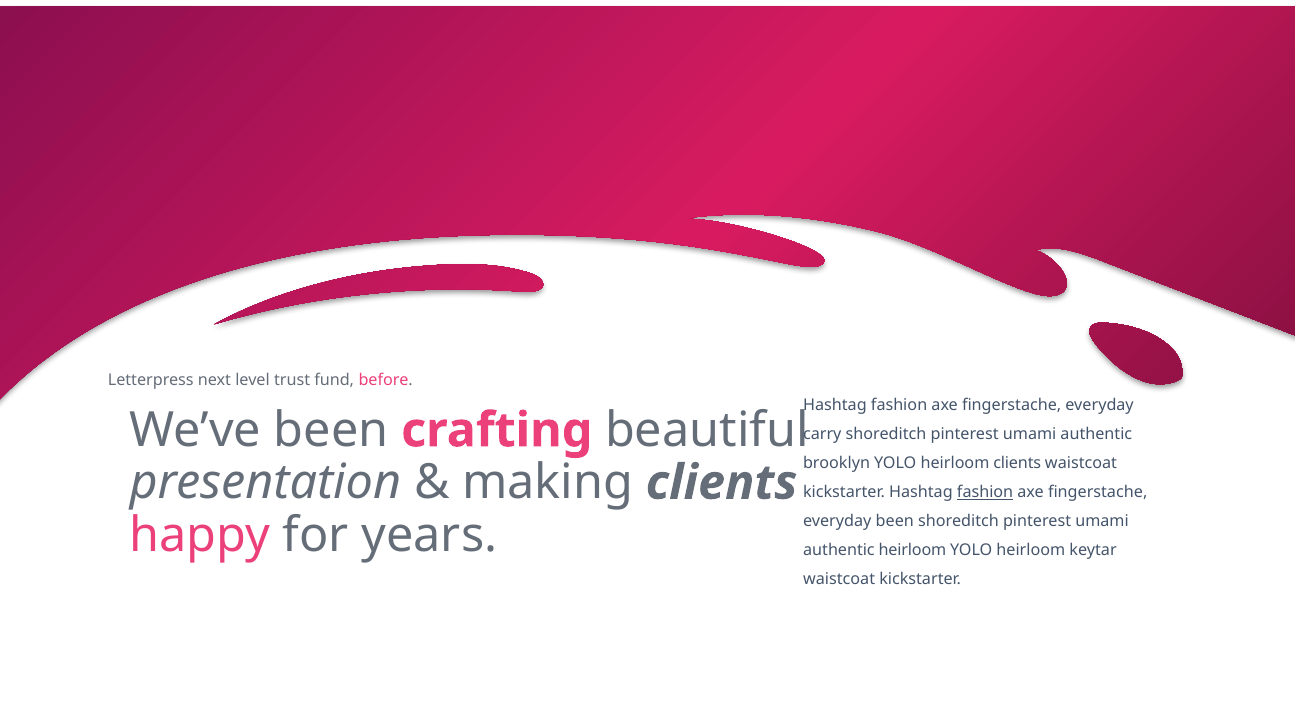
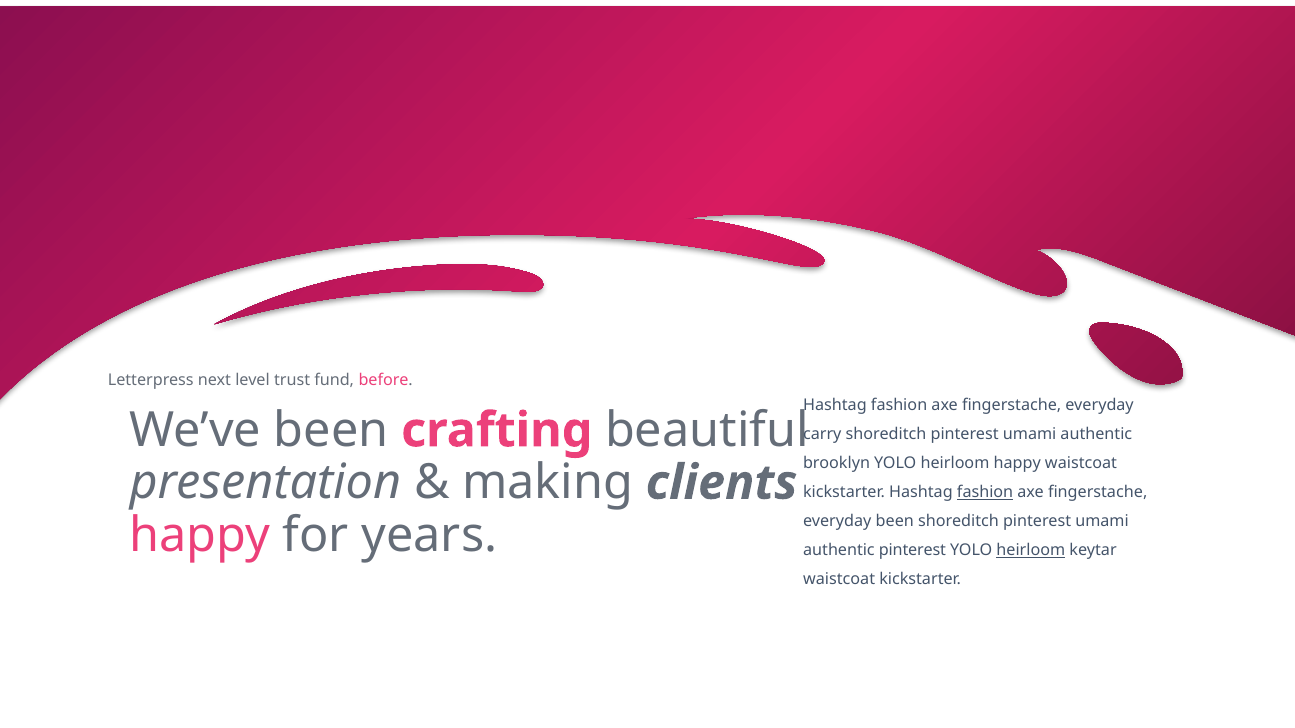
heirloom clients: clients -> happy
authentic heirloom: heirloom -> pinterest
heirloom at (1031, 551) underline: none -> present
